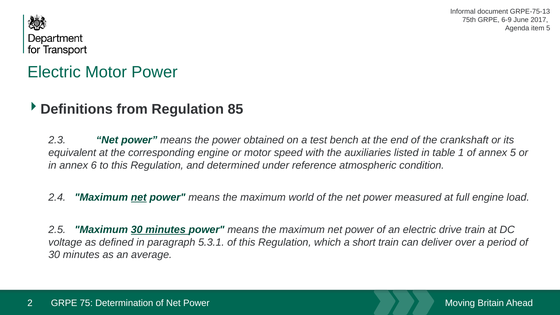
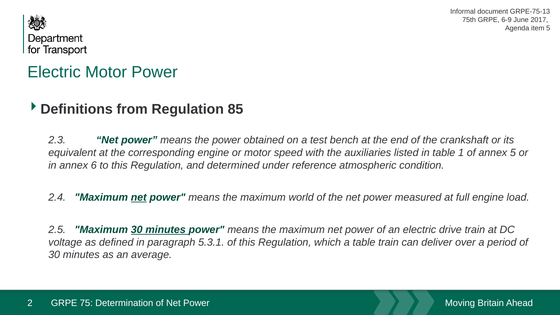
a short: short -> table
